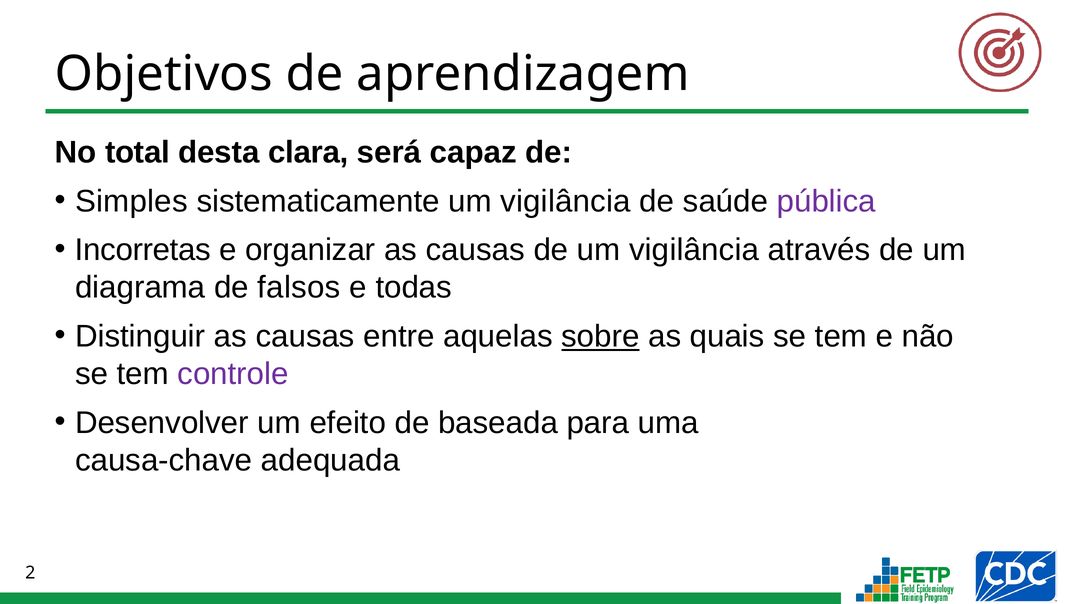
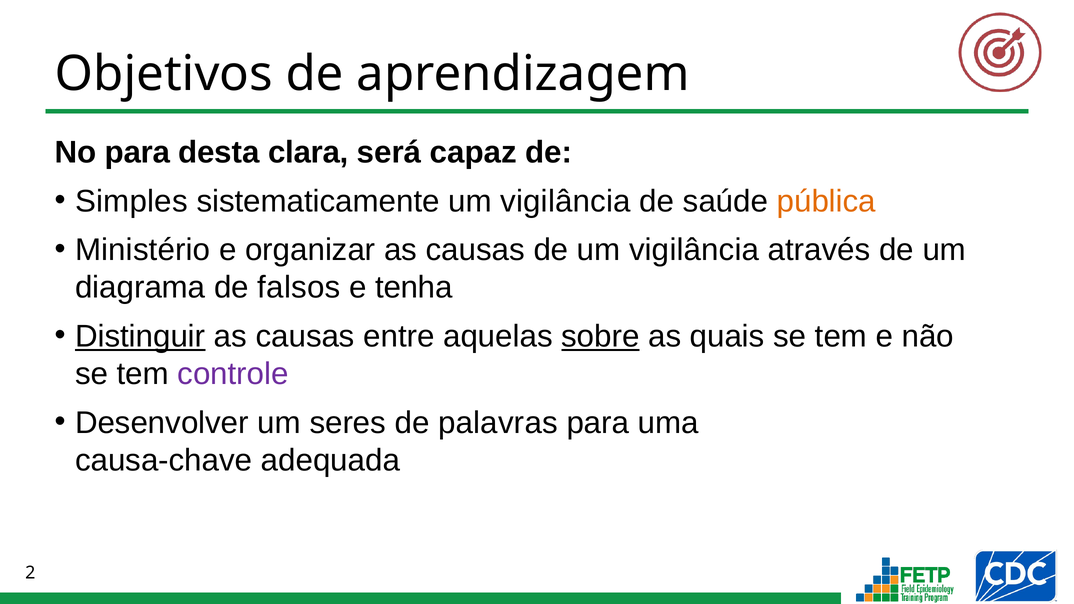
No total: total -> para
pública colour: purple -> orange
Incorretas: Incorretas -> Ministério
todas: todas -> tenha
Distinguir underline: none -> present
efeito: efeito -> seres
baseada: baseada -> palavras
